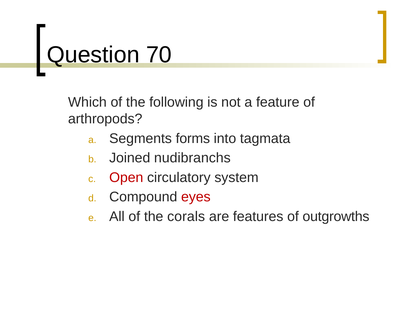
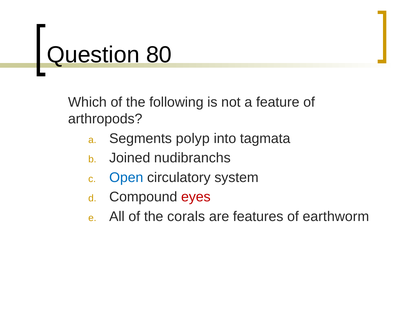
70: 70 -> 80
forms: forms -> polyp
Open colour: red -> blue
outgrowths: outgrowths -> earthworm
